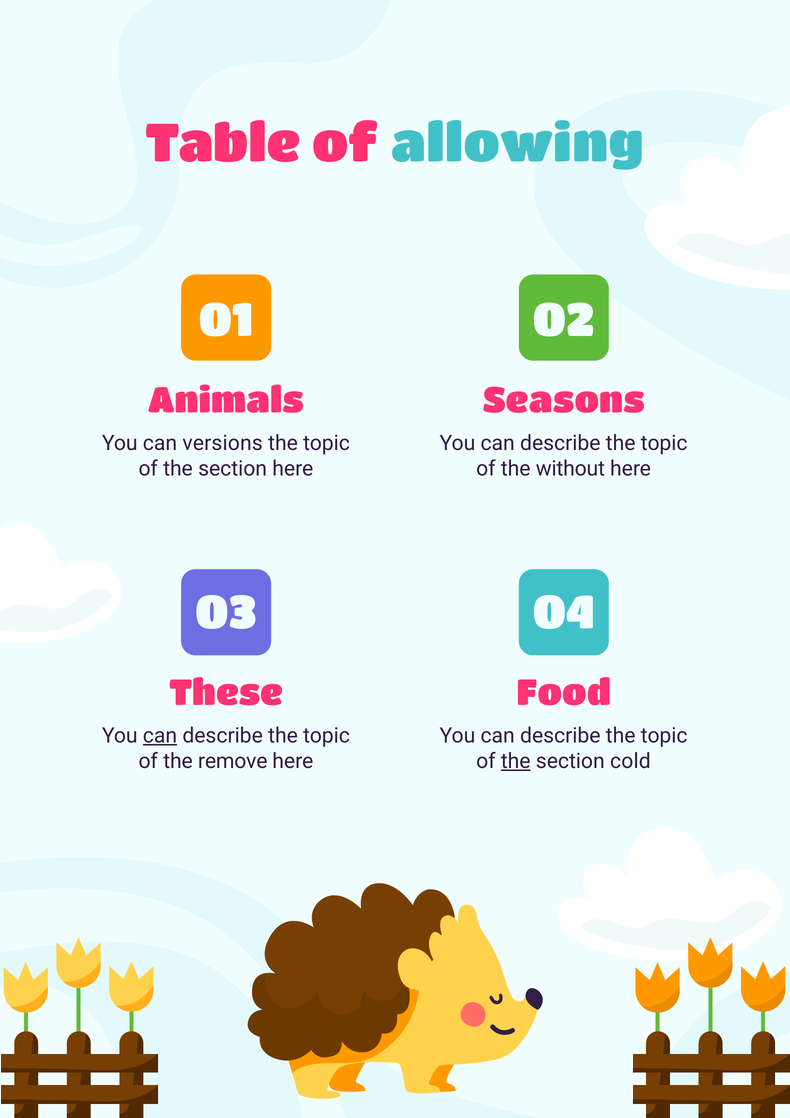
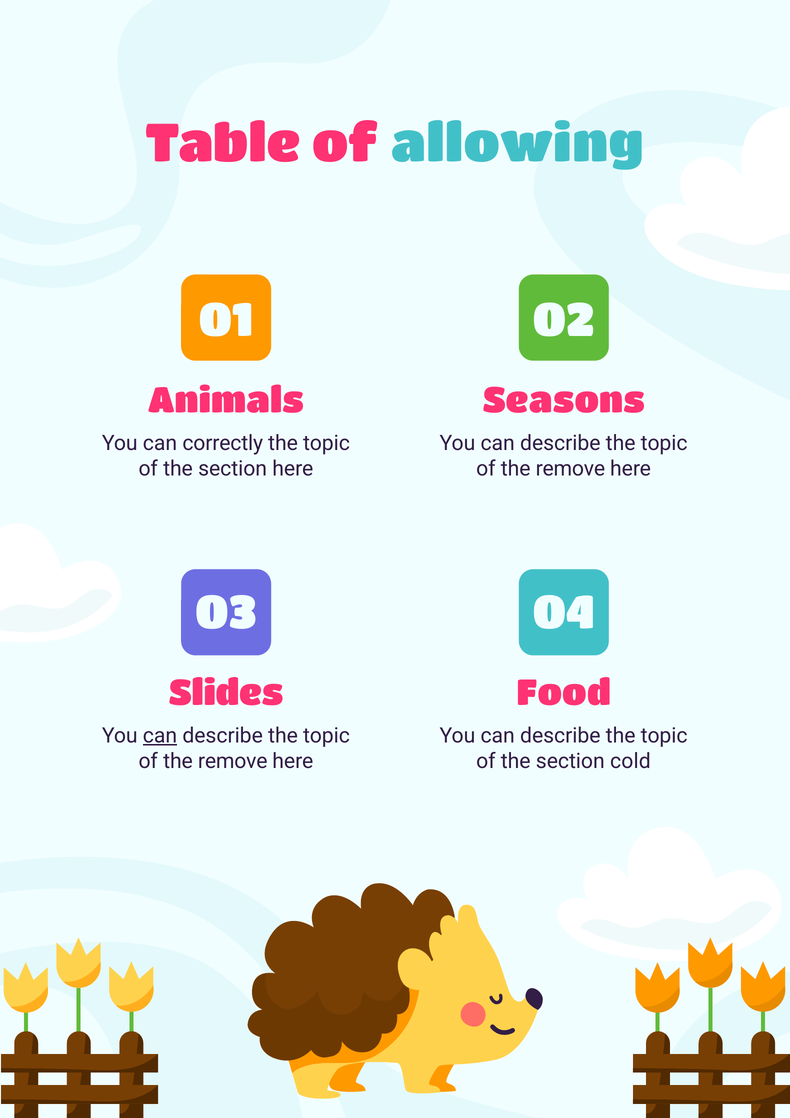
versions: versions -> correctly
without at (570, 468): without -> remove
These: These -> Slides
the at (516, 761) underline: present -> none
